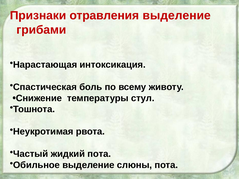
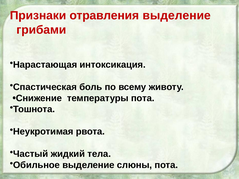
температуры стул: стул -> пота
жидкий пота: пота -> тела
